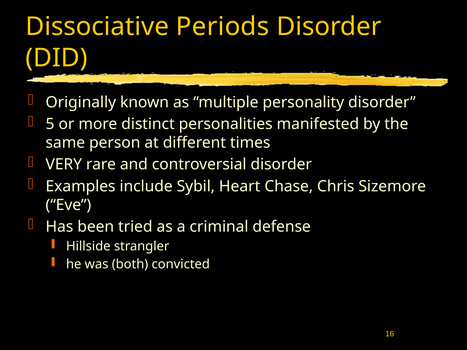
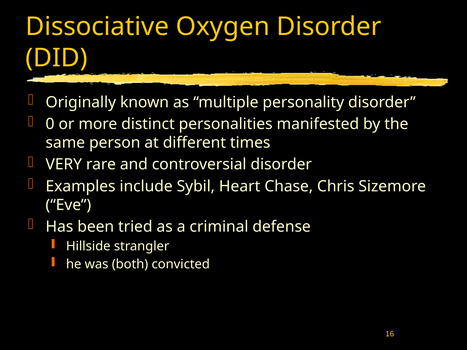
Periods: Periods -> Oxygen
5: 5 -> 0
